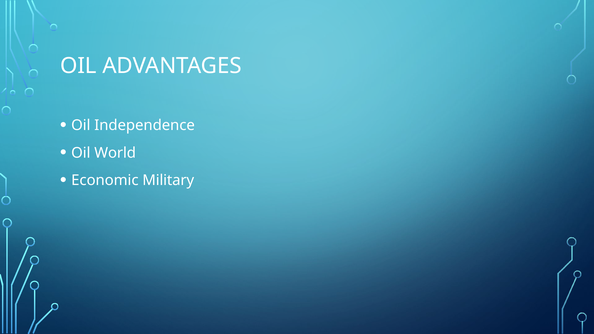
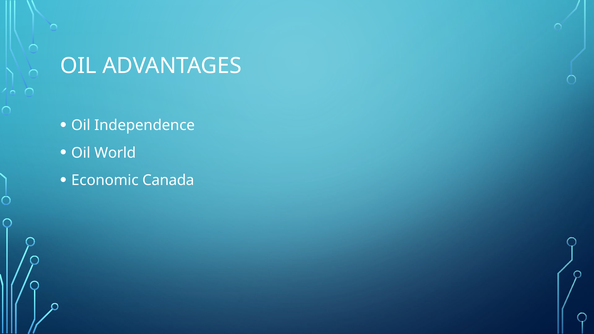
Military: Military -> Canada
